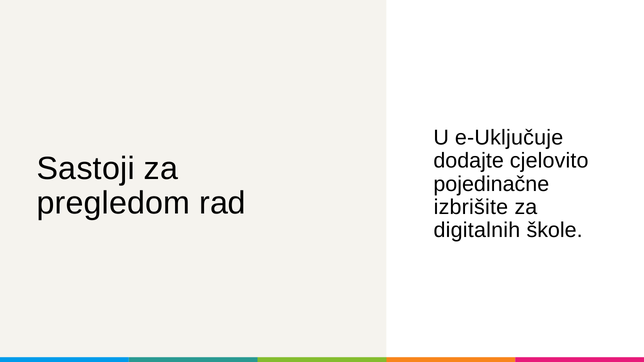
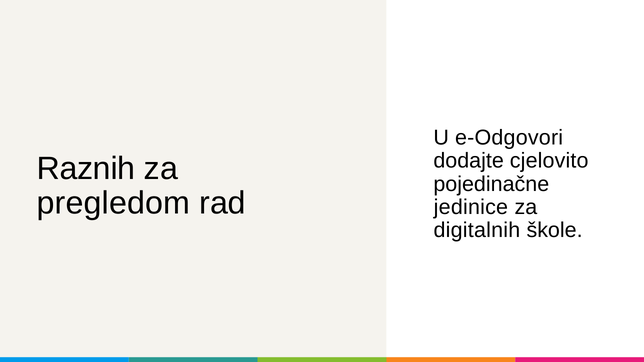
e-Uključuje: e-Uključuje -> e-Odgovori
Sastoji: Sastoji -> Raznih
izbrišite: izbrišite -> jedinice
